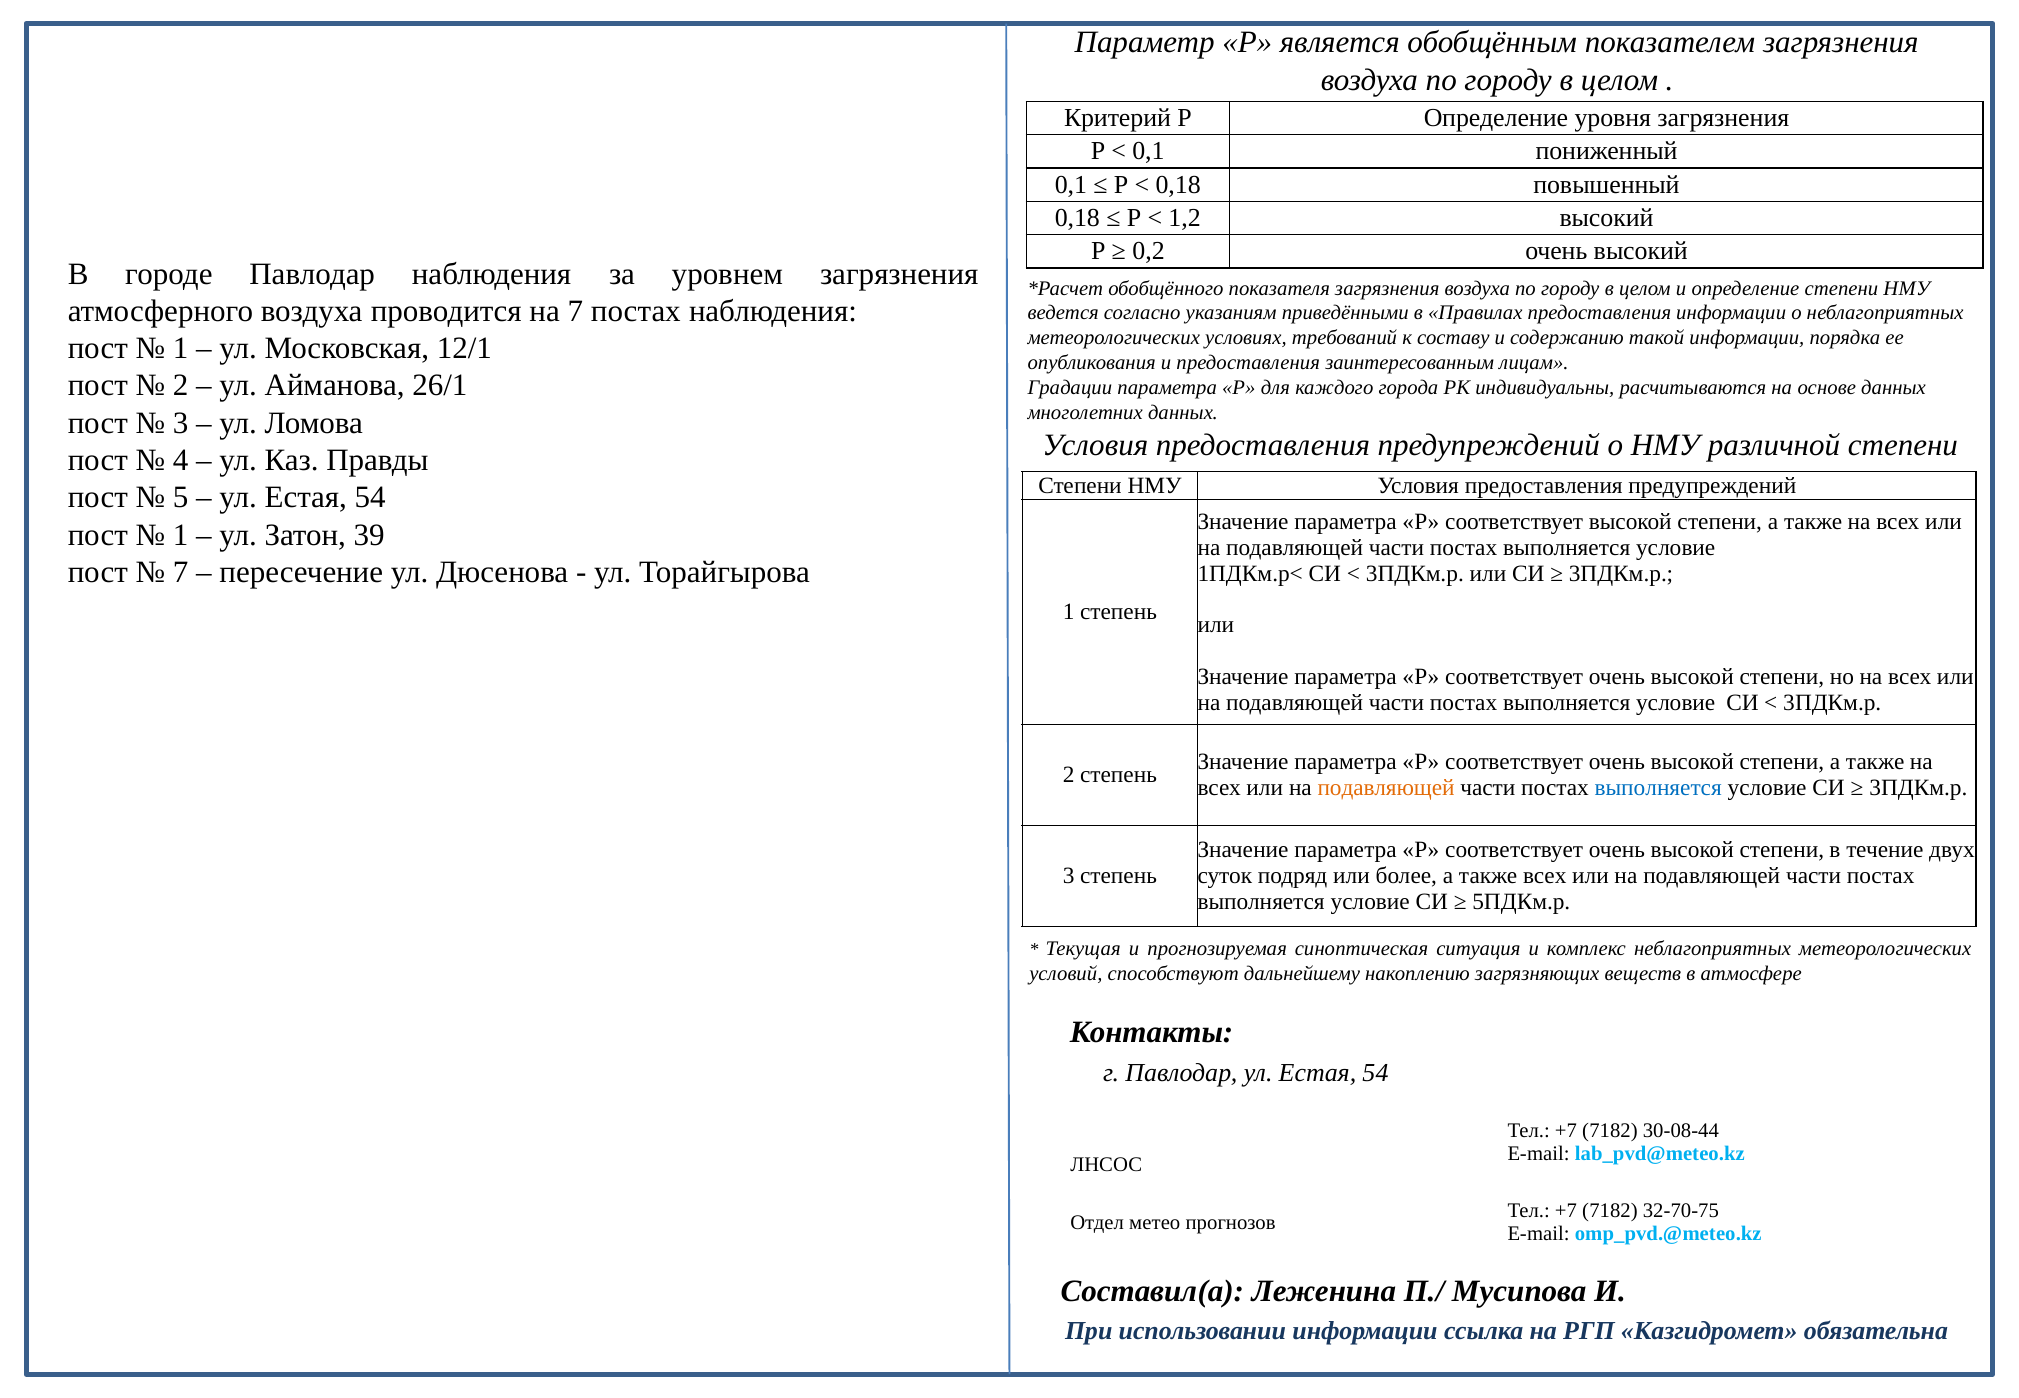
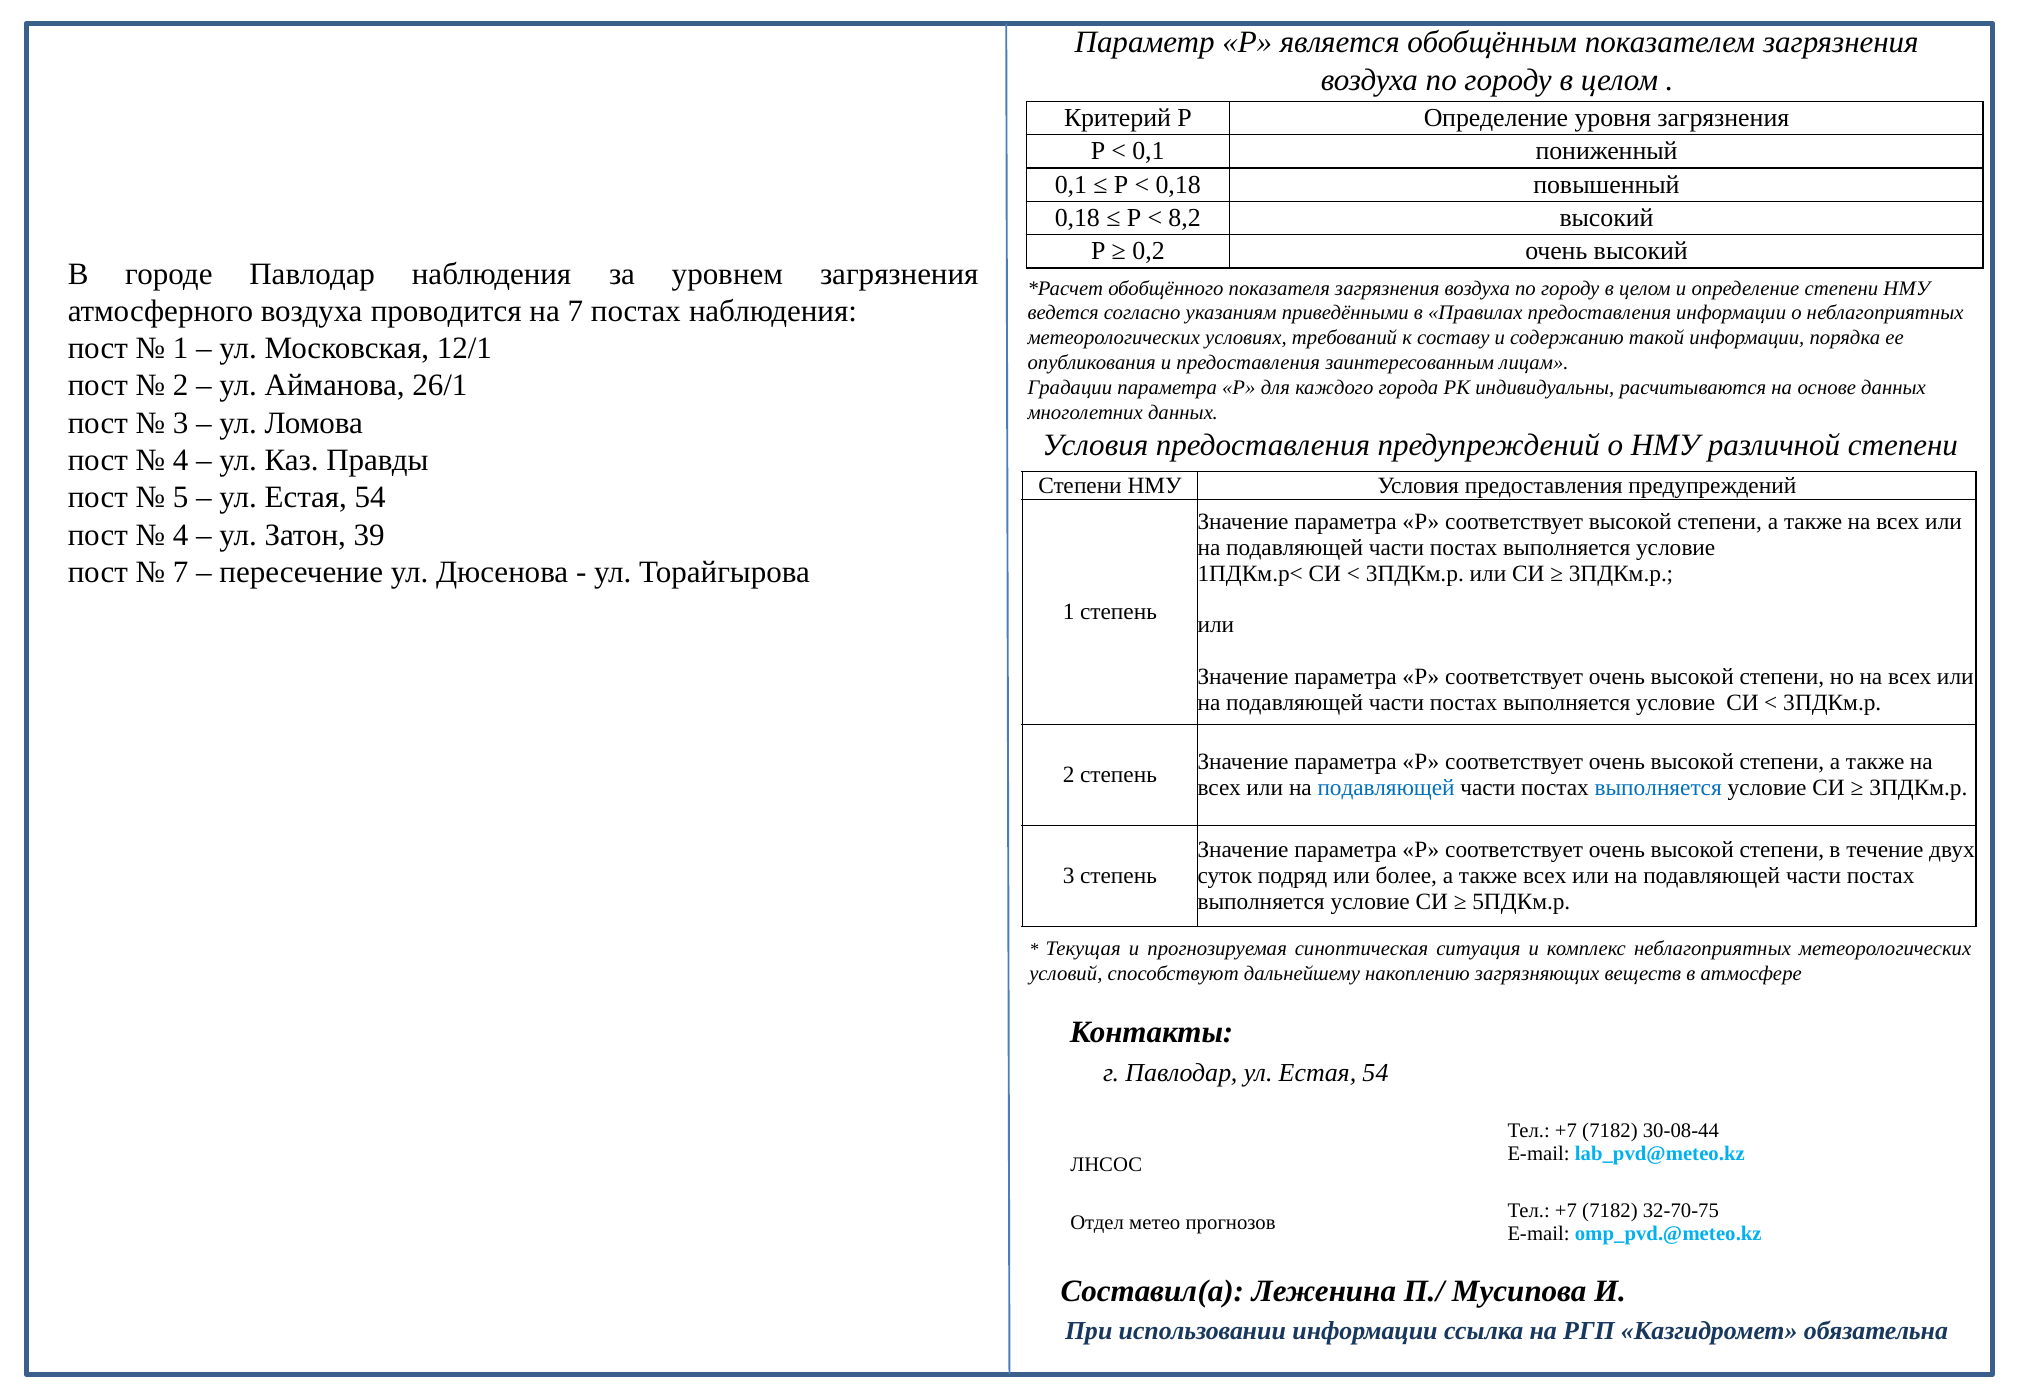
1,2: 1,2 -> 8,2
1 at (181, 535): 1 -> 4
подавляющей at (1386, 788) colour: orange -> blue
